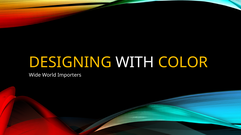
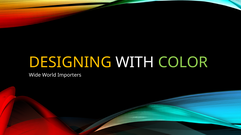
COLOR colour: yellow -> light green
